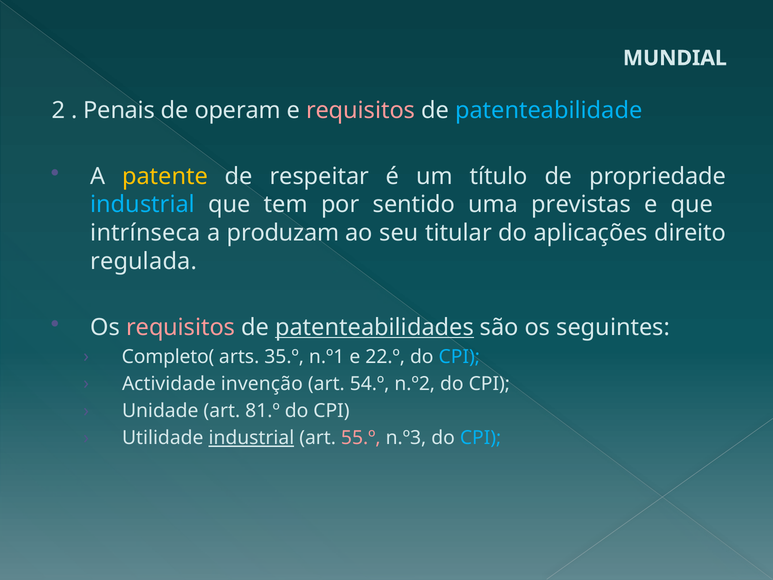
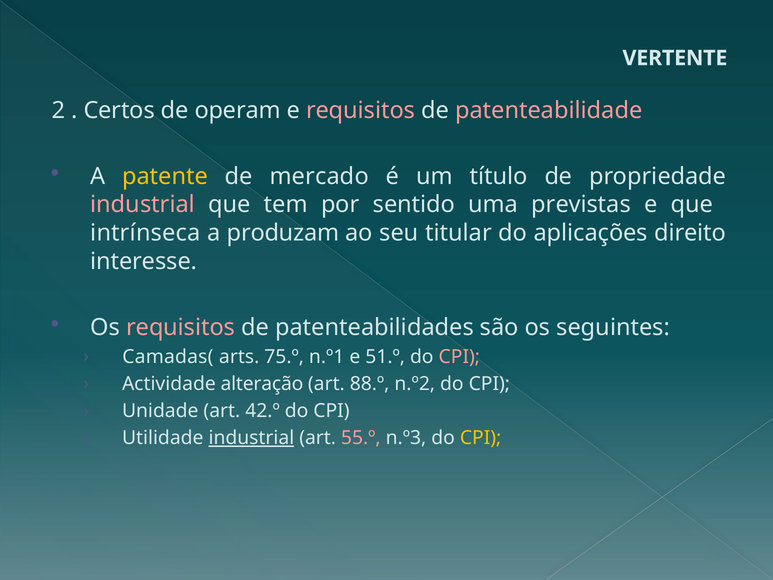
MUNDIAL: MUNDIAL -> VERTENTE
Penais: Penais -> Certos
patenteabilidade colour: light blue -> pink
respeitar: respeitar -> mercado
industrial at (143, 205) colour: light blue -> pink
regulada: regulada -> interesse
patenteabilidades underline: present -> none
Completo(: Completo( -> Camadas(
35.º: 35.º -> 75.º
22.º: 22.º -> 51.º
CPI at (459, 357) colour: light blue -> pink
invenção: invenção -> alteração
54.º: 54.º -> 88.º
81.º: 81.º -> 42.º
CPI at (481, 438) colour: light blue -> yellow
